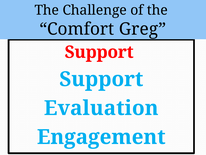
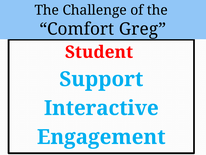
Support at (99, 52): Support -> Student
Evaluation: Evaluation -> Interactive
